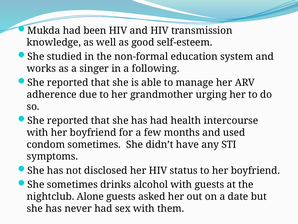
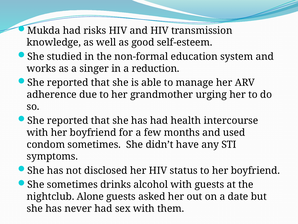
been: been -> risks
following: following -> reduction
